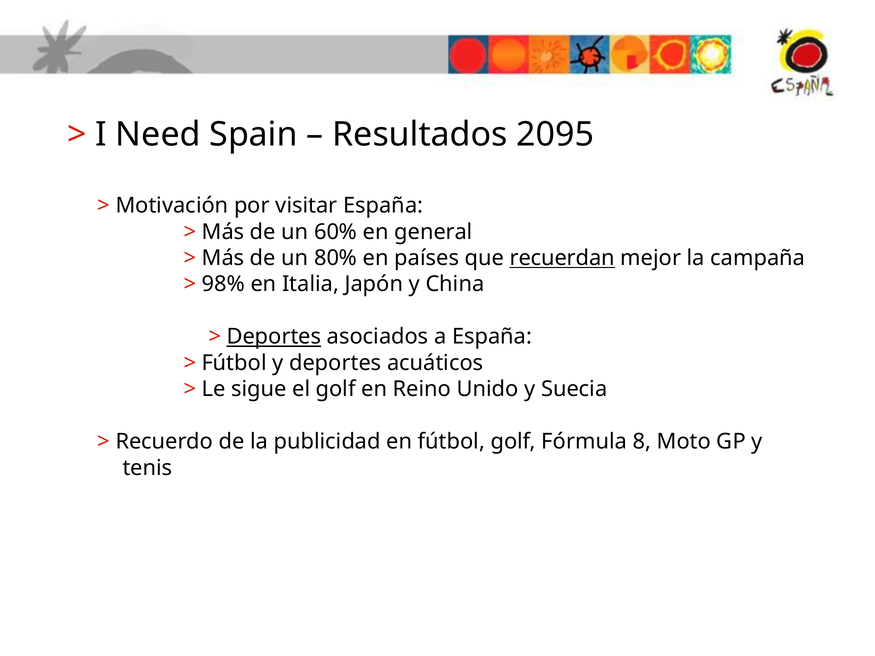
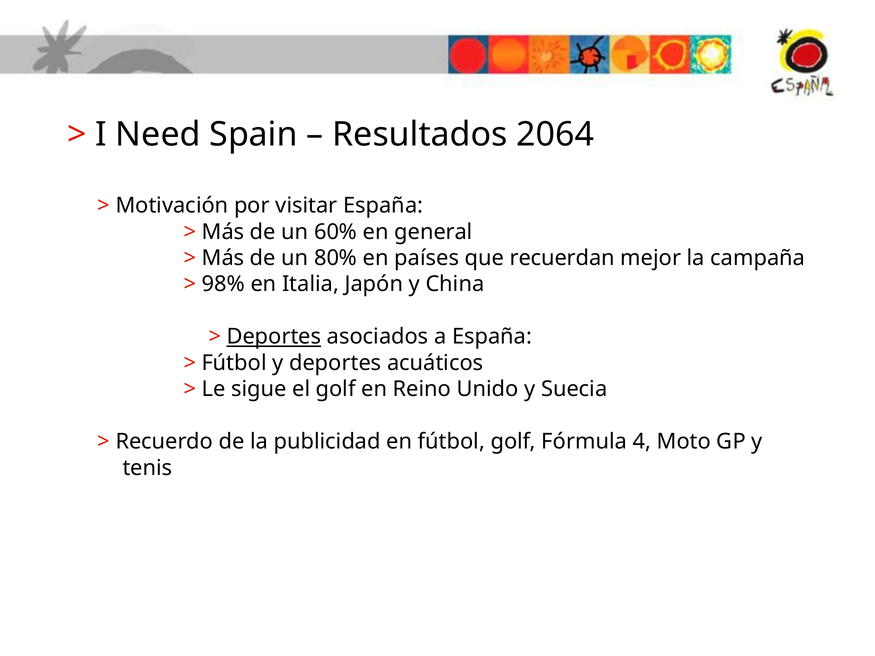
2095: 2095 -> 2064
recuerdan underline: present -> none
8: 8 -> 4
